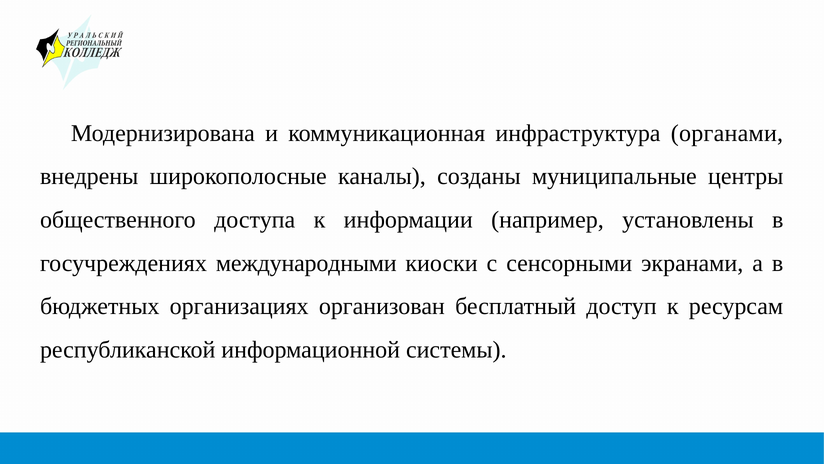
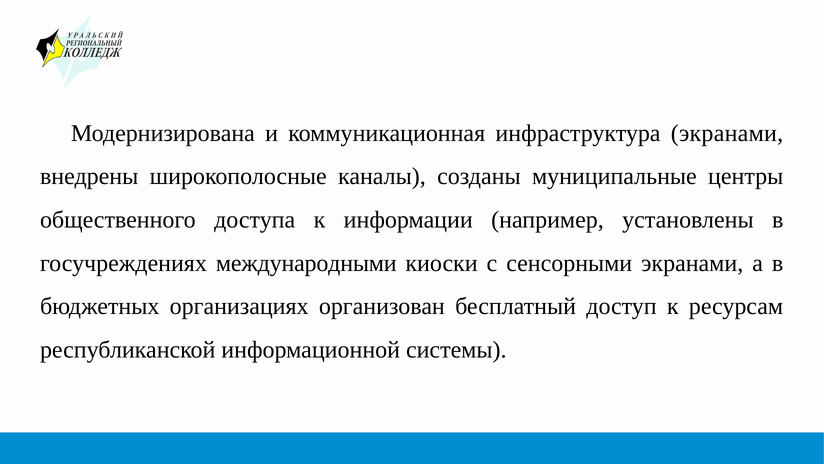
инфраструктура органами: органами -> экранами
